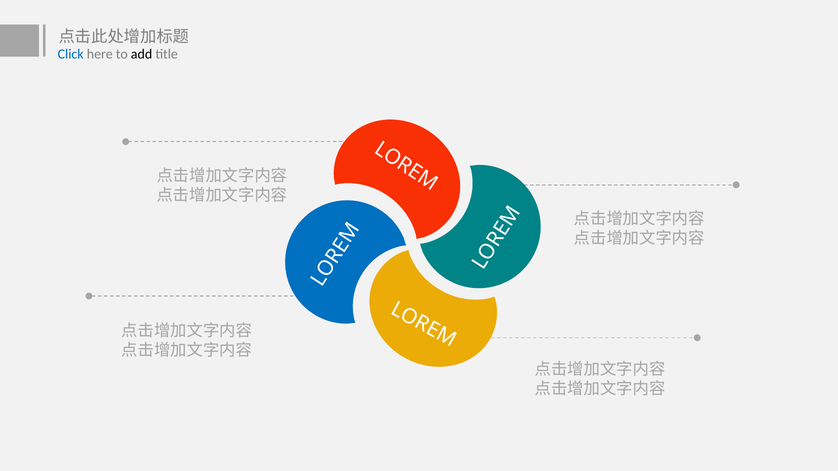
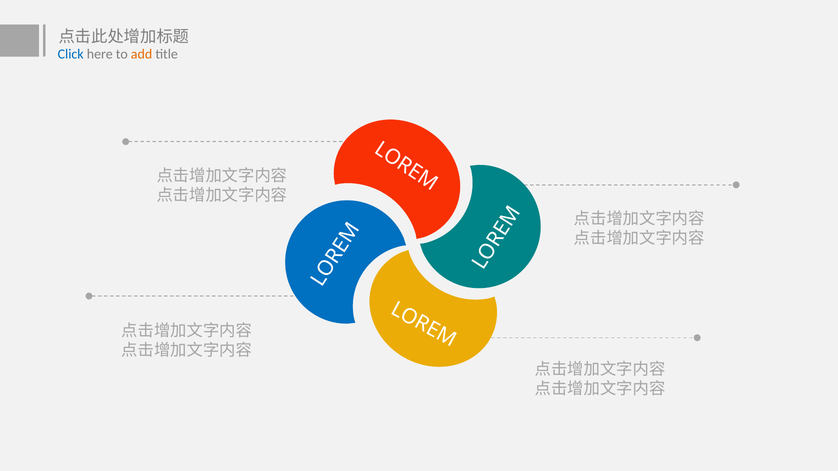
add colour: black -> orange
